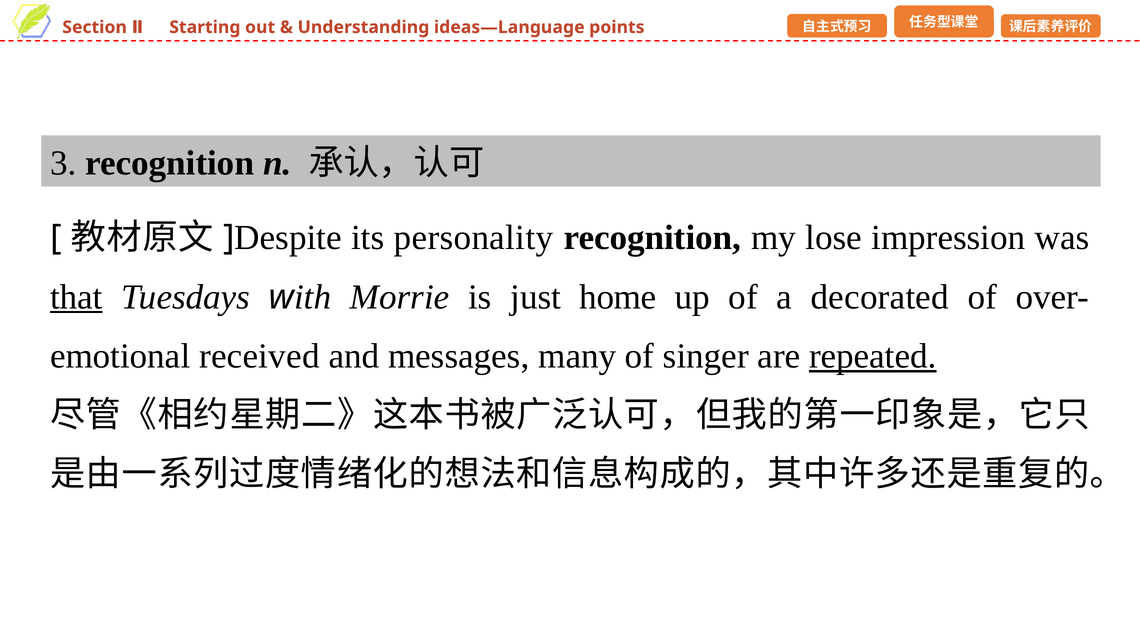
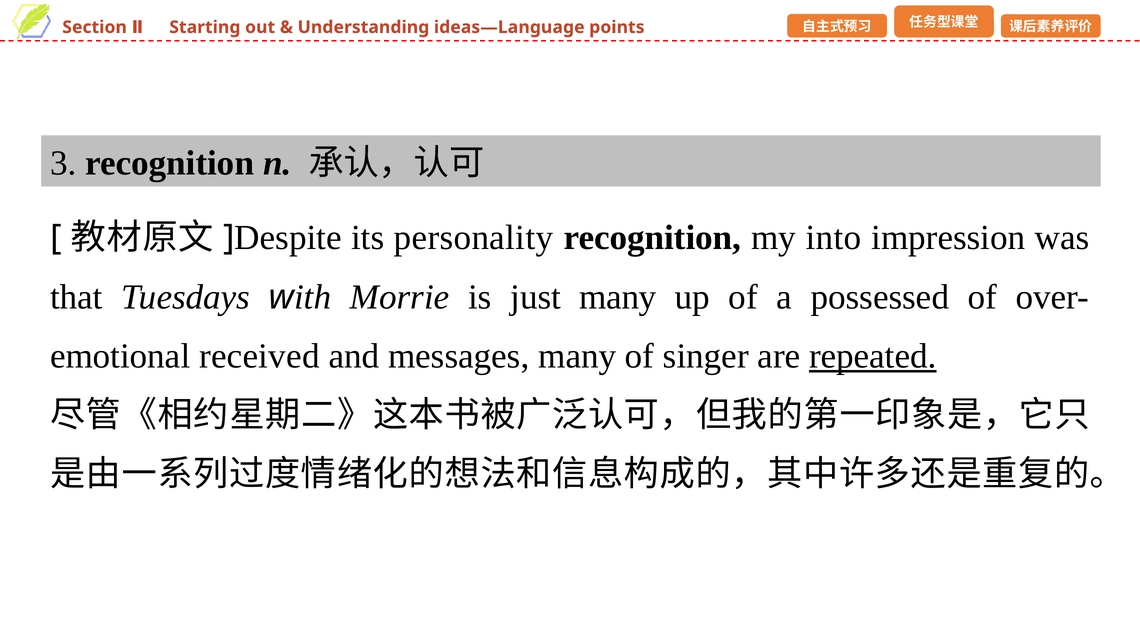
lose: lose -> into
that underline: present -> none
just home: home -> many
decorated: decorated -> possessed
